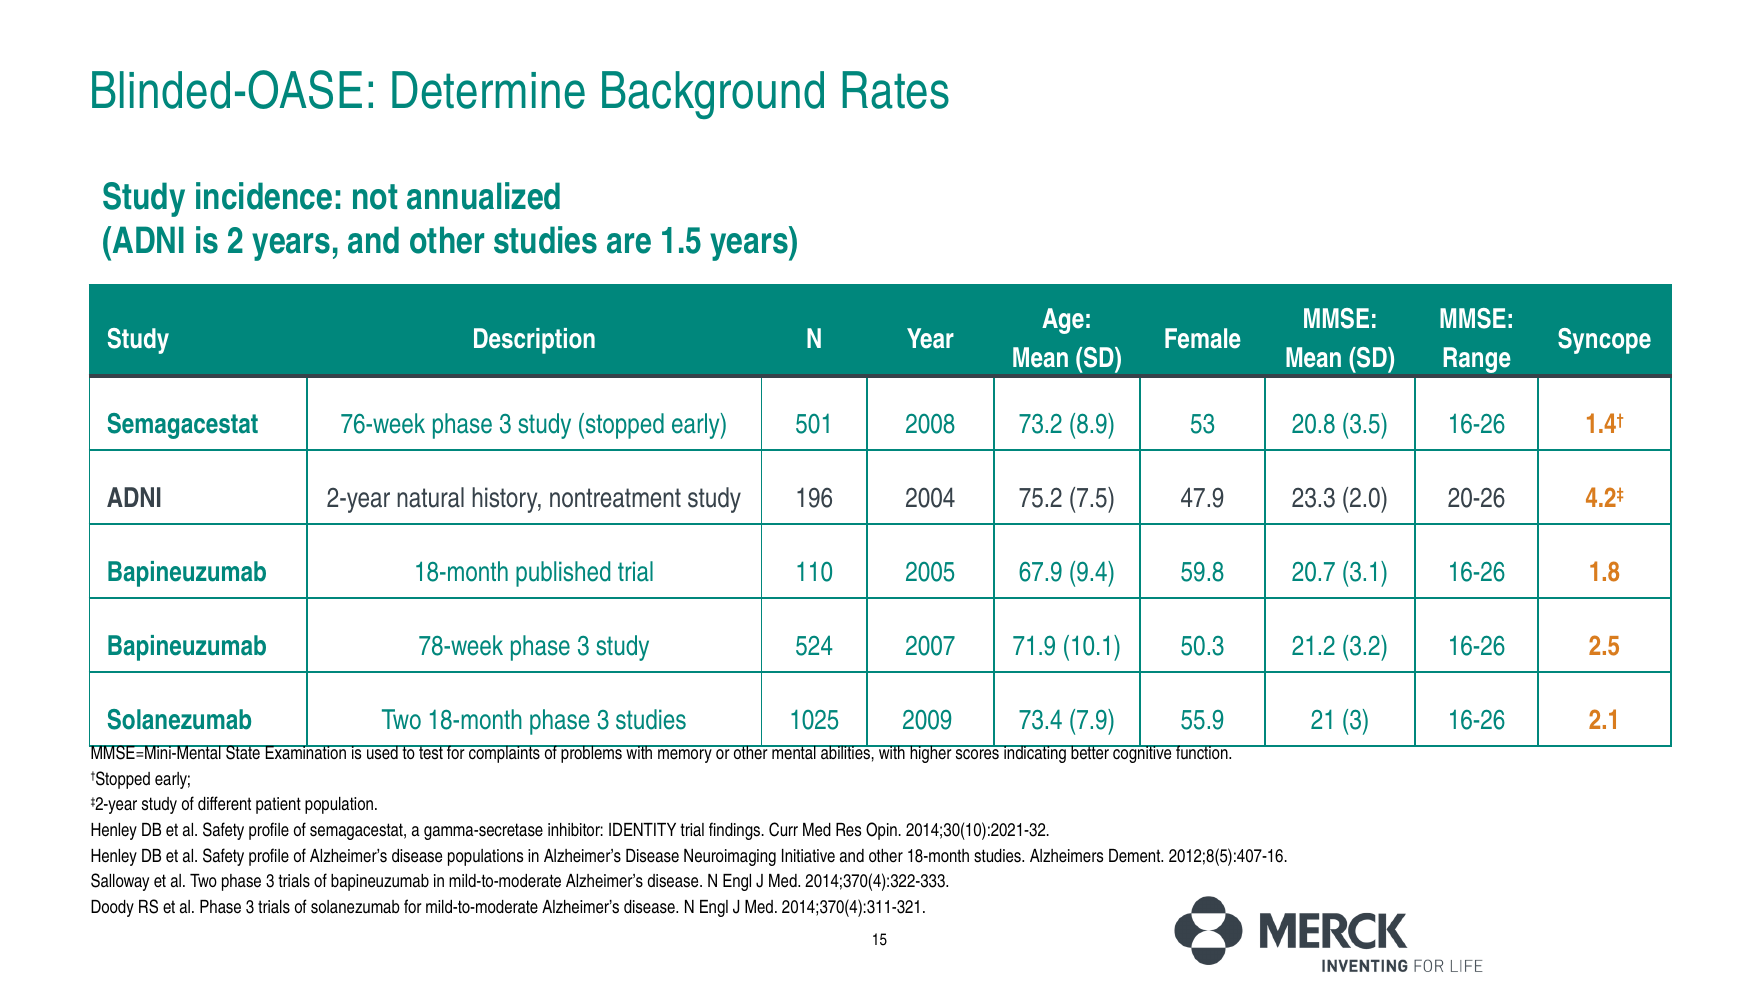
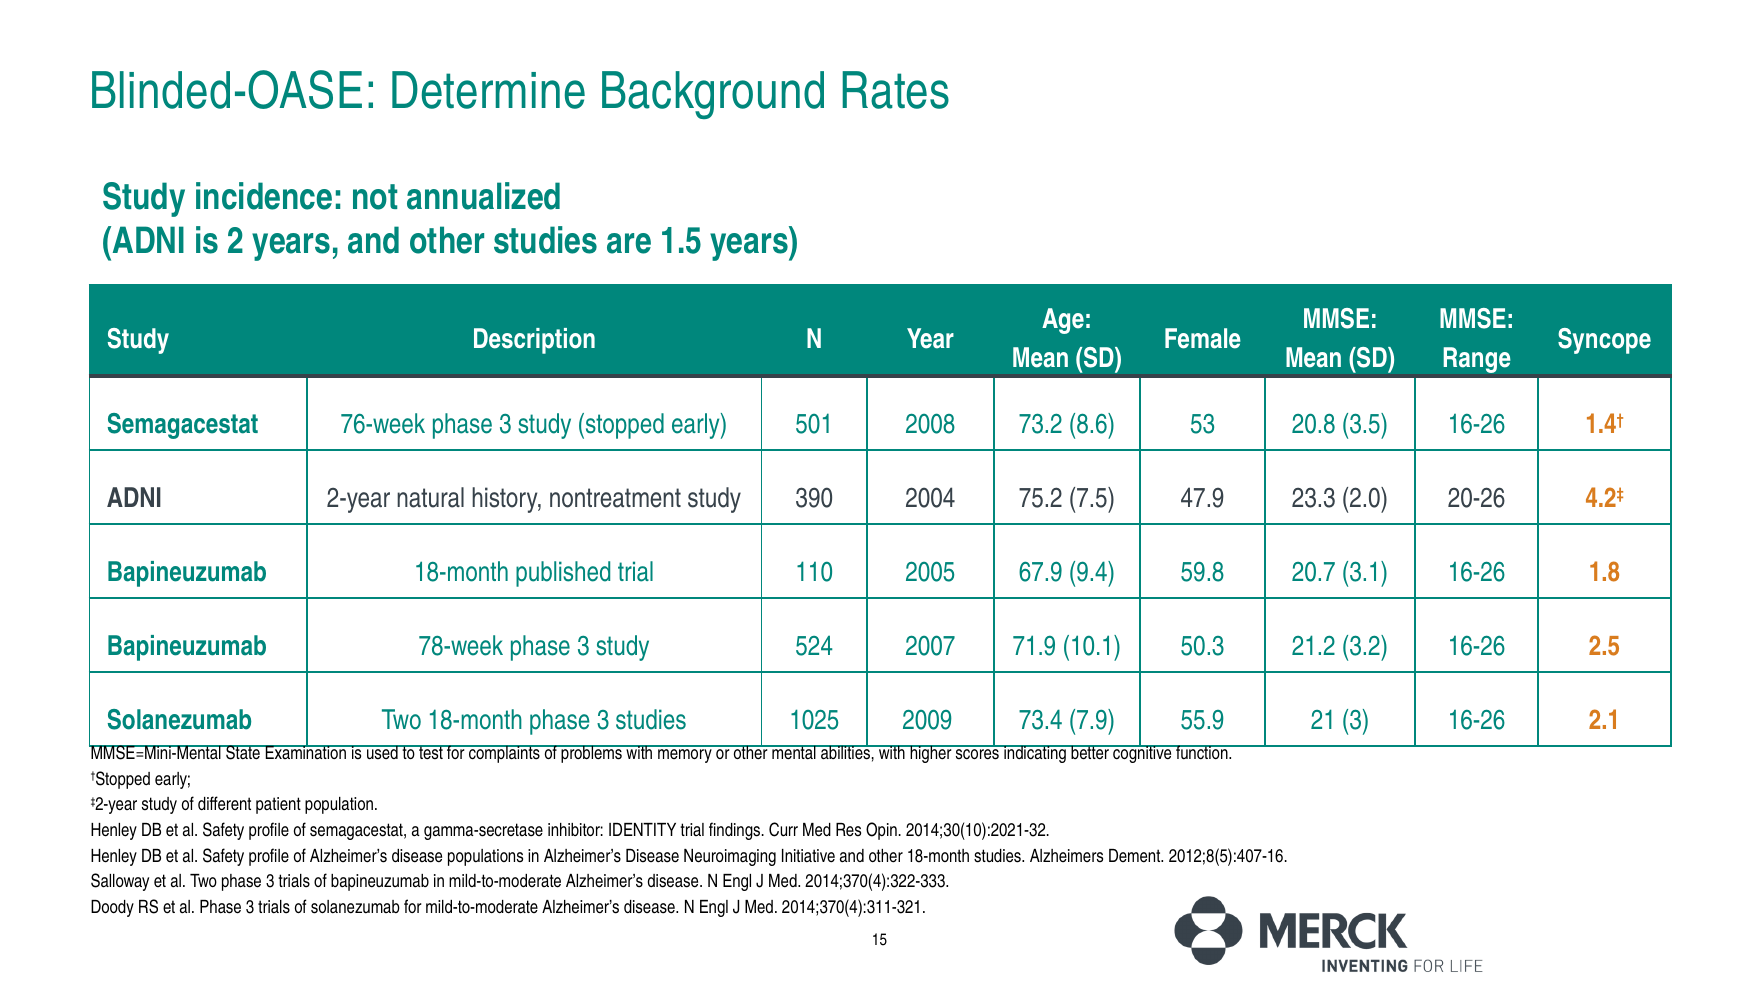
8.9: 8.9 -> 8.6
196: 196 -> 390
